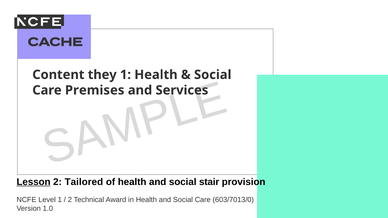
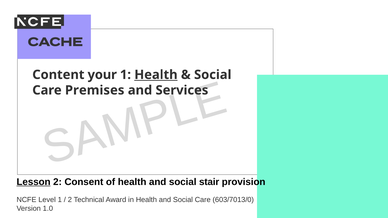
they: they -> your
Health at (156, 75) underline: none -> present
Tailored: Tailored -> Consent
